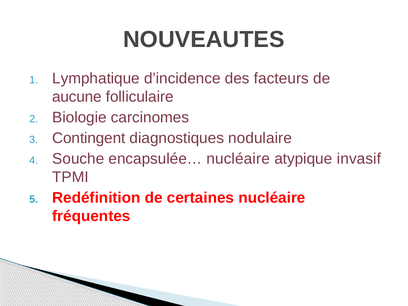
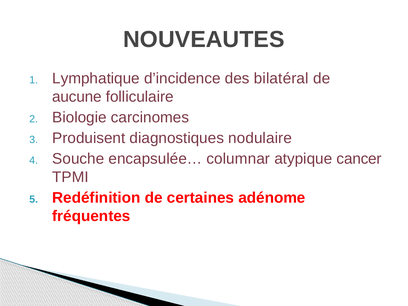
facteurs: facteurs -> bilatéral
Contingent: Contingent -> Produisent
encapsulée… nucléaire: nucléaire -> columnar
invasif: invasif -> cancer
certaines nucléaire: nucléaire -> adénome
